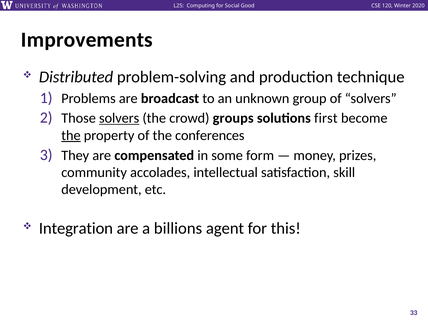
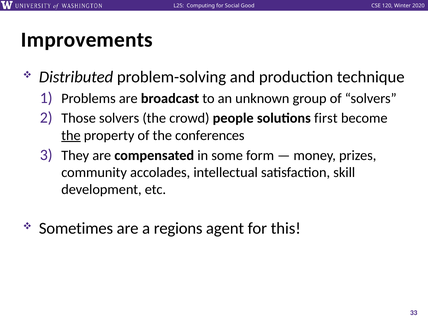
solvers at (119, 118) underline: present -> none
groups: groups -> people
Integration: Integration -> Sometimes
billions: billions -> regions
